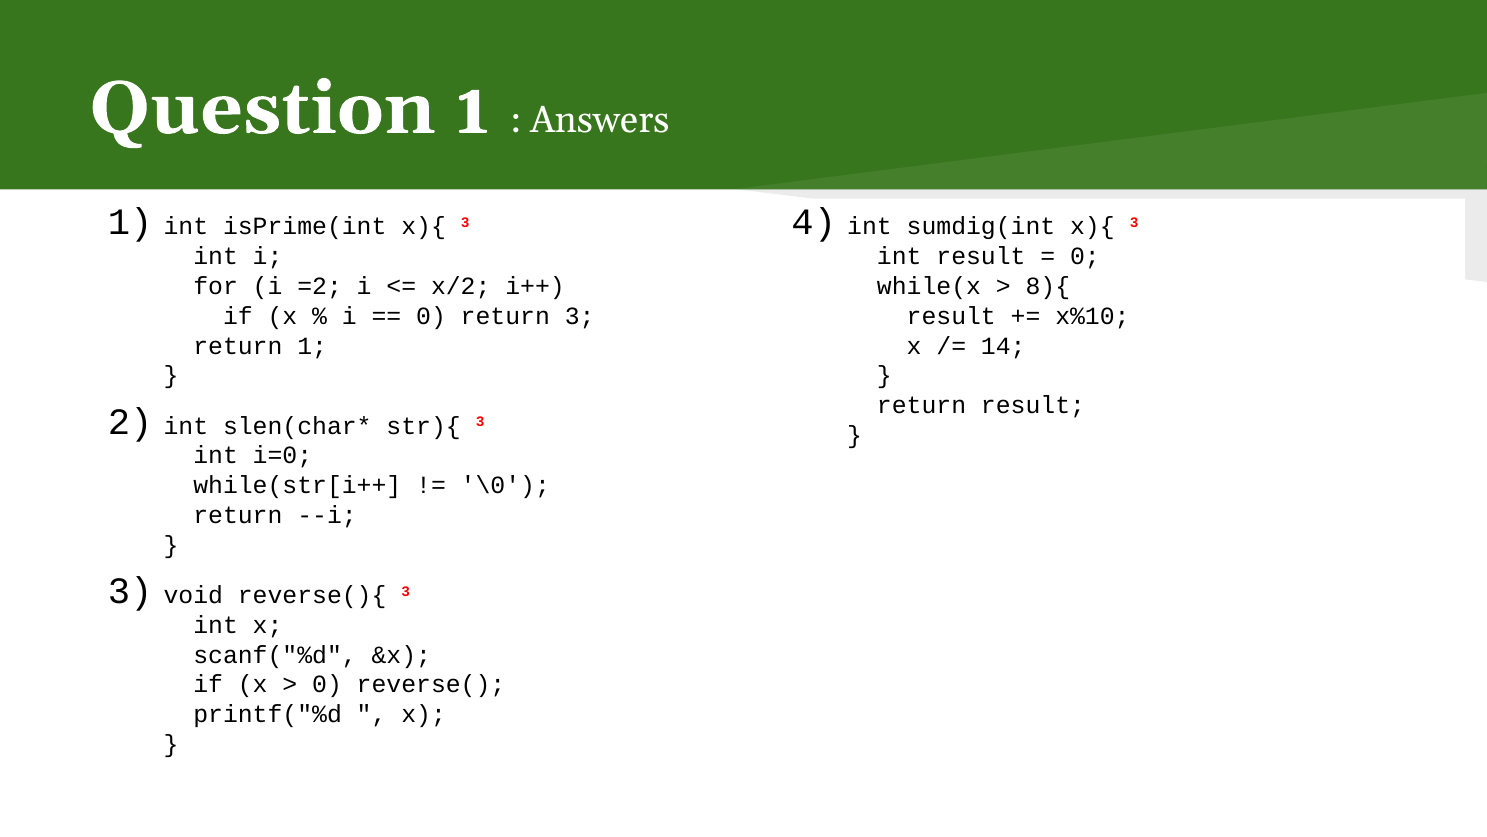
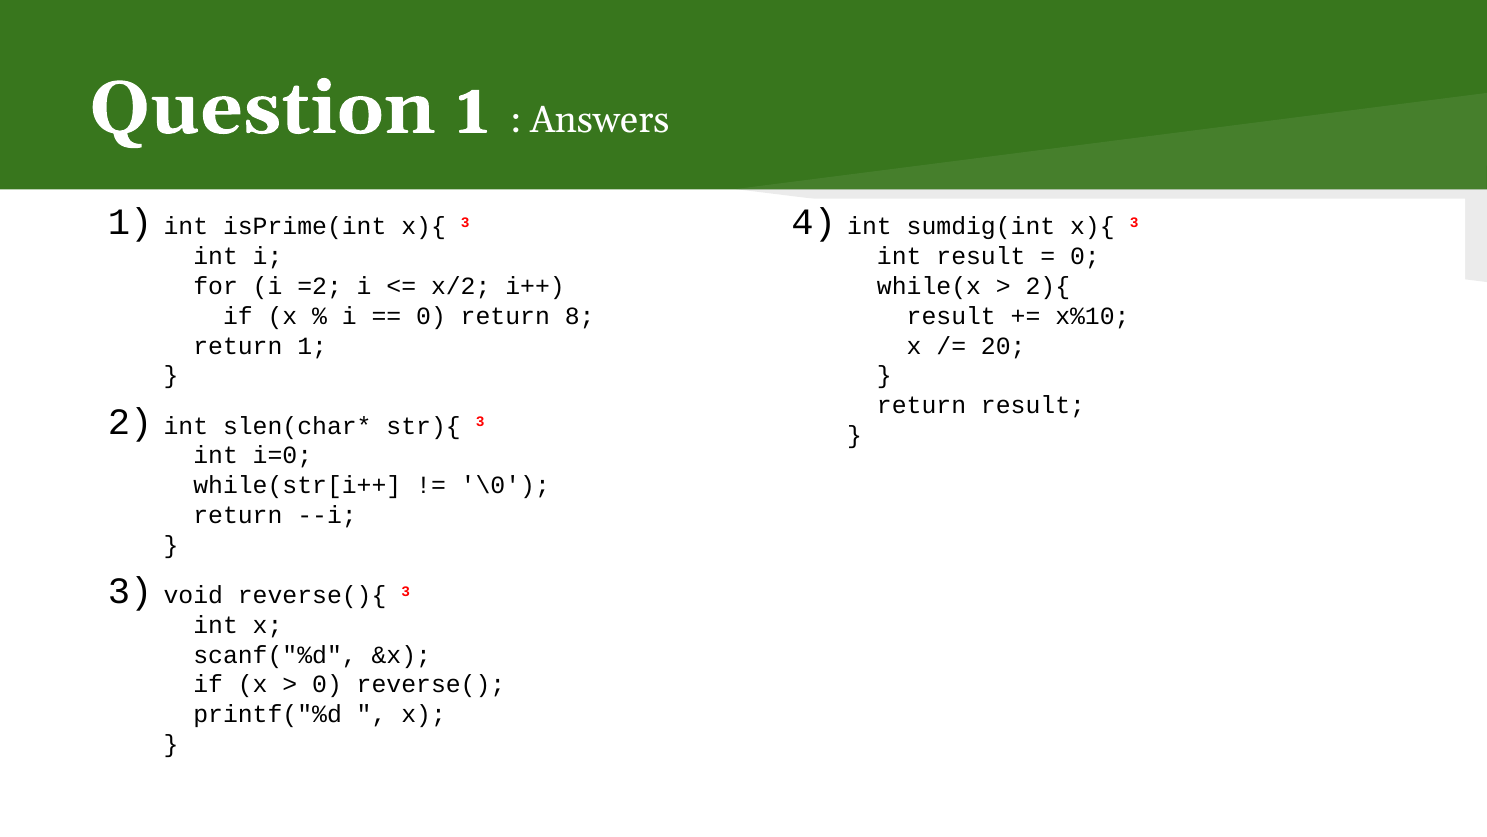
8){: 8){ -> 2){
return 3: 3 -> 8
14: 14 -> 20
